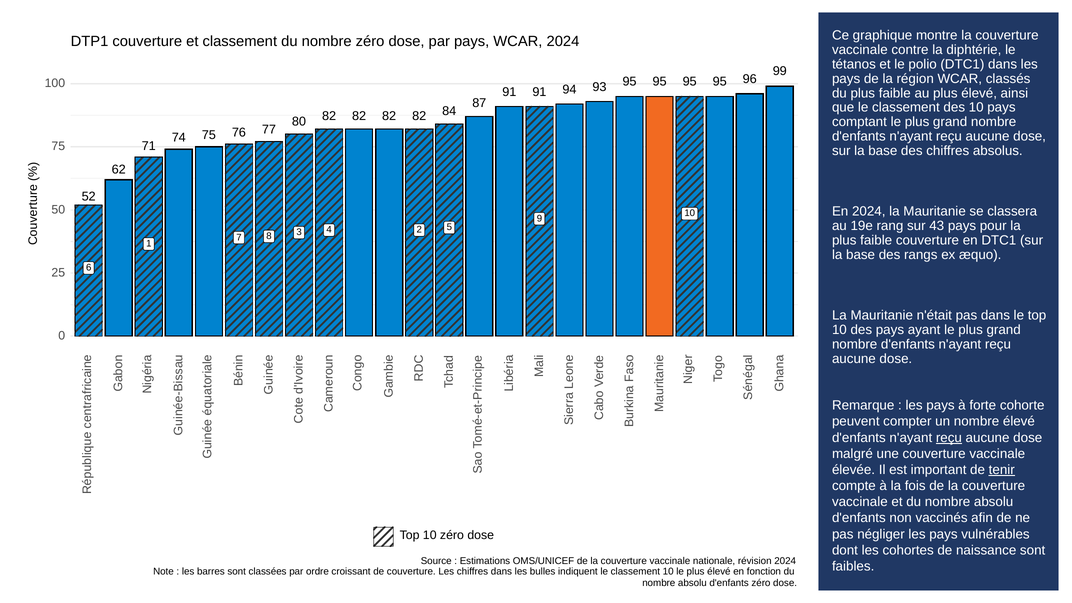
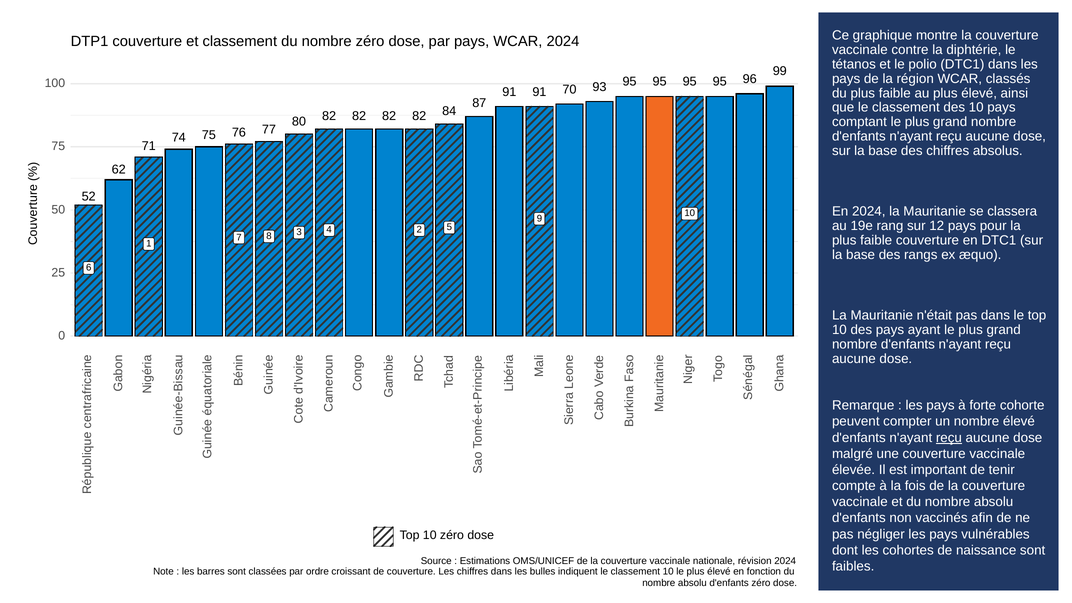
94: 94 -> 70
43: 43 -> 12
tenir underline: present -> none
